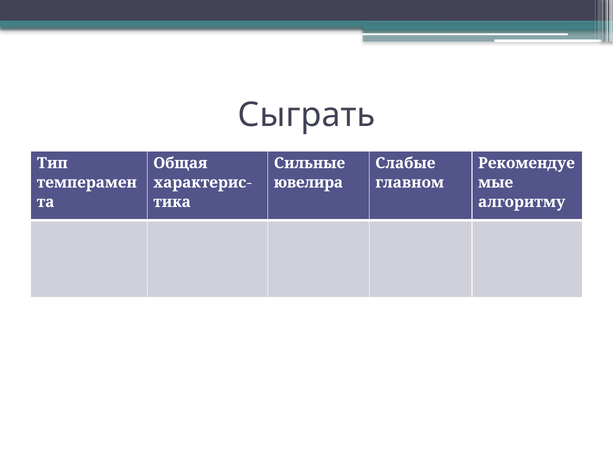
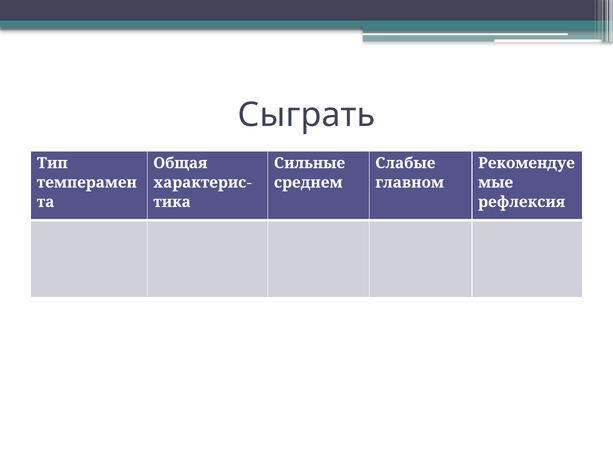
ювелира: ювелира -> среднем
алгоритму: алгоритму -> рефлексия
